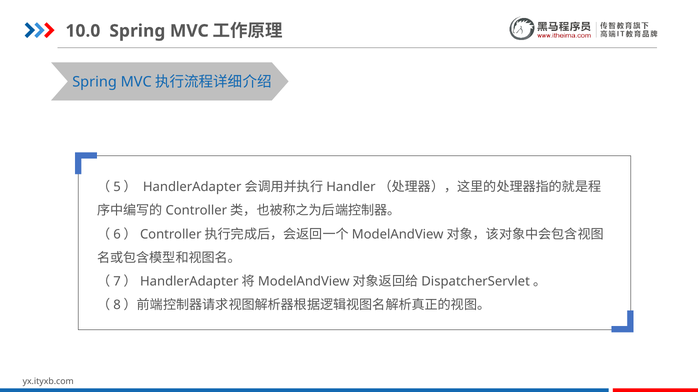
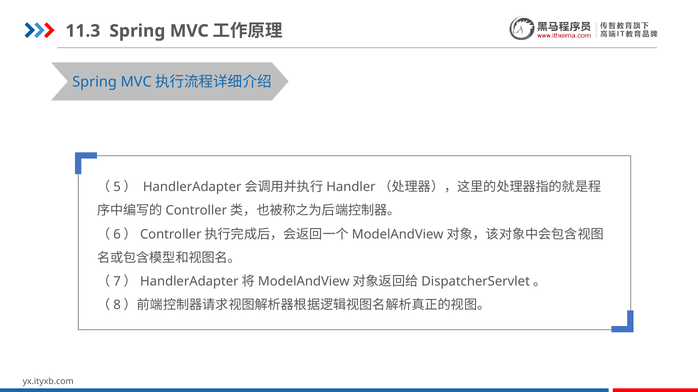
10.0: 10.0 -> 11.3
